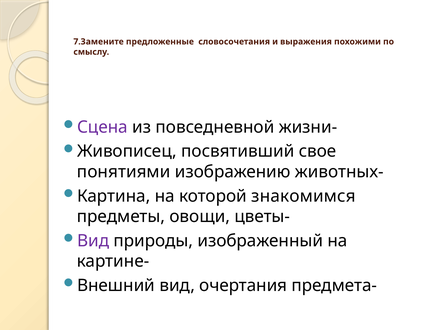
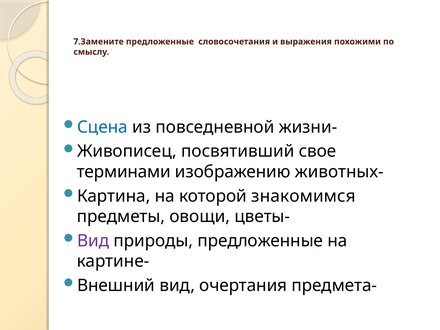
Сцена colour: purple -> blue
понятиями: понятиями -> терминами
природы изображенный: изображенный -> предложенные
